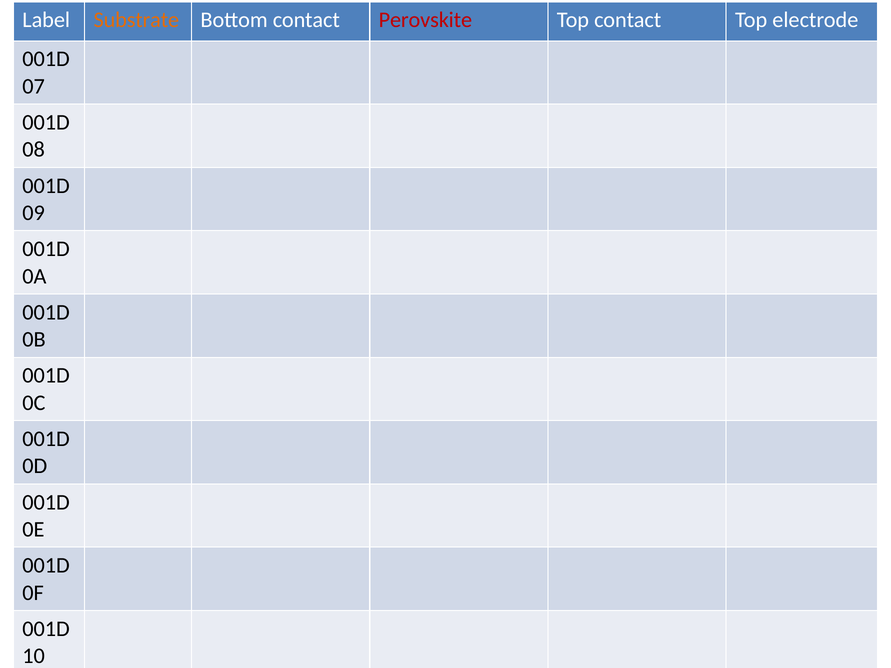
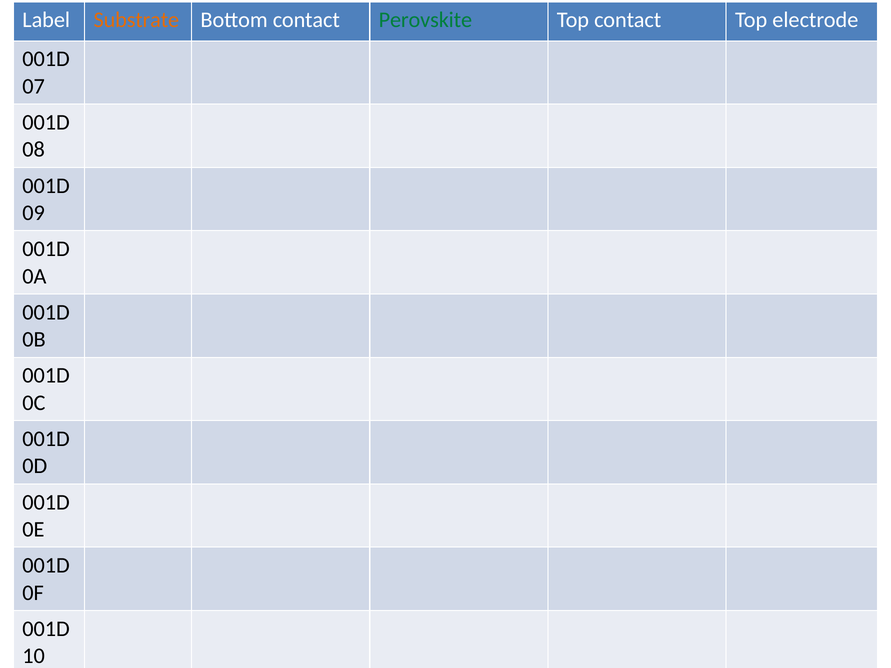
Perovskite colour: red -> green
